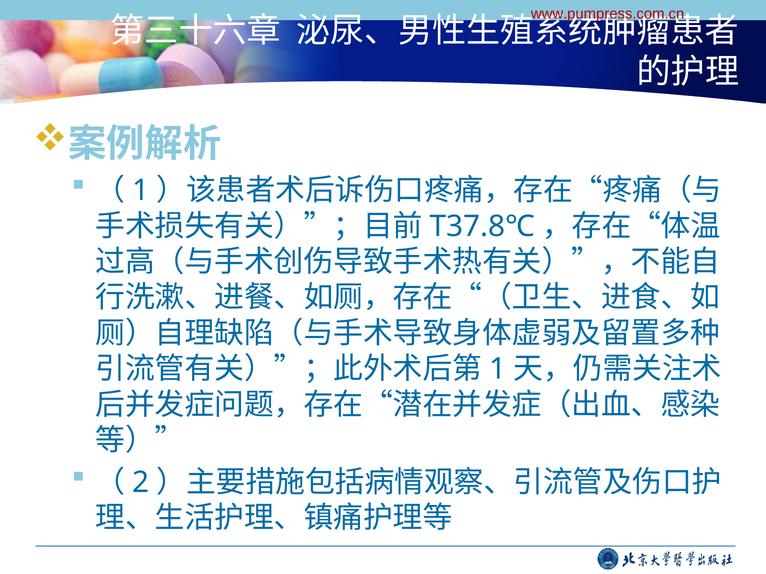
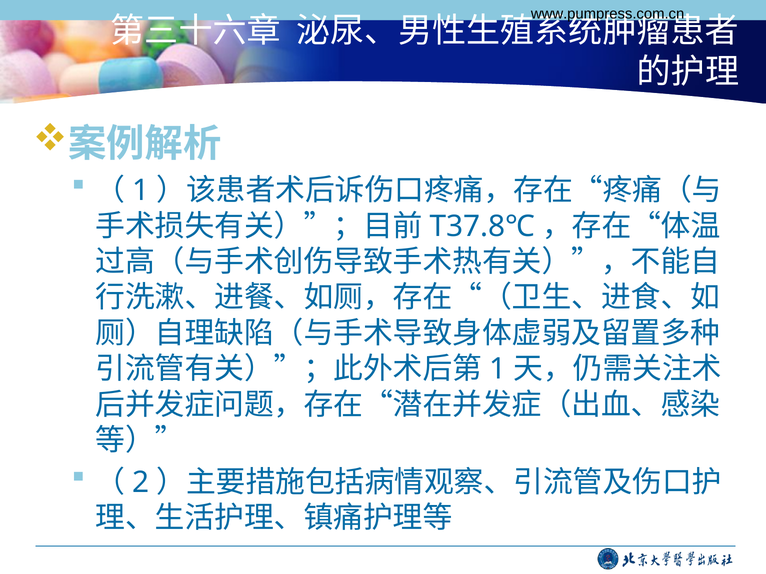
www.pumpress.com.cn colour: red -> black
